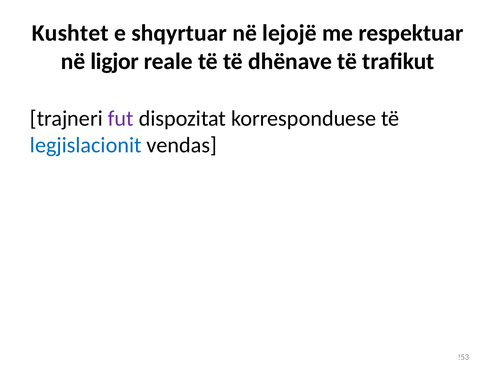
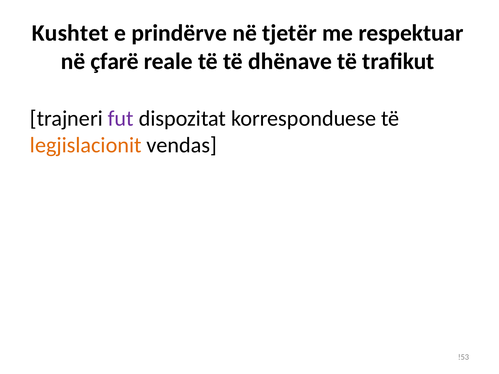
shqyrtuar: shqyrtuar -> prindërve
lejojë: lejojë -> tjetër
ligjor: ligjor -> çfarë
legjislacionit colour: blue -> orange
